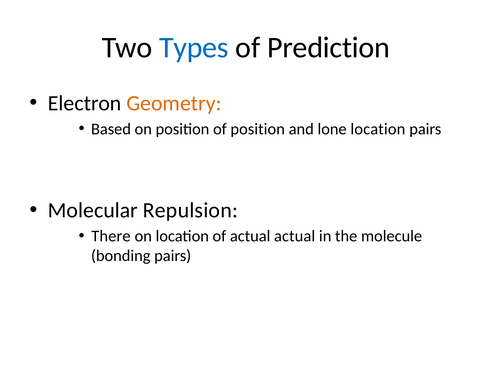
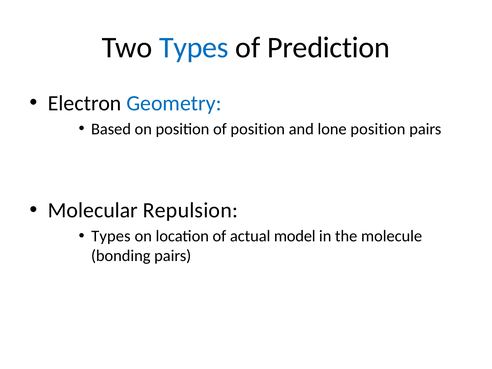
Geometry colour: orange -> blue
lone location: location -> position
There at (111, 236): There -> Types
actual actual: actual -> model
